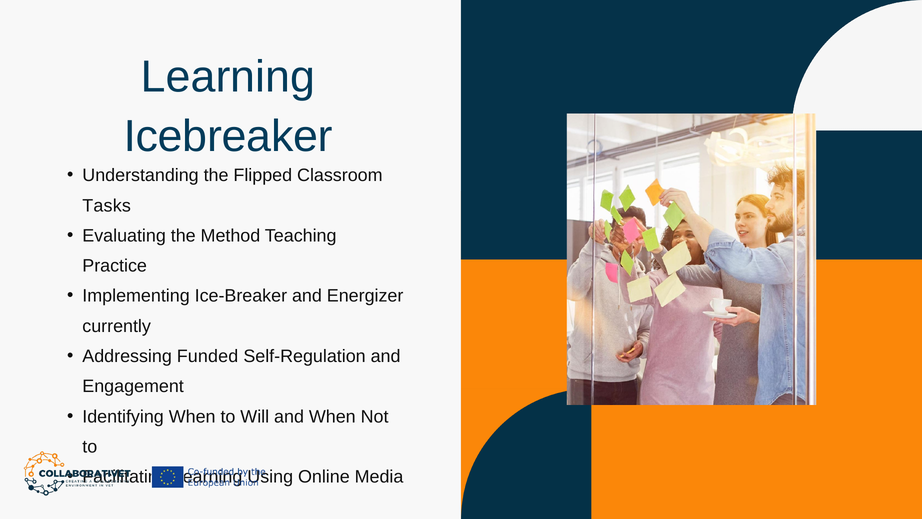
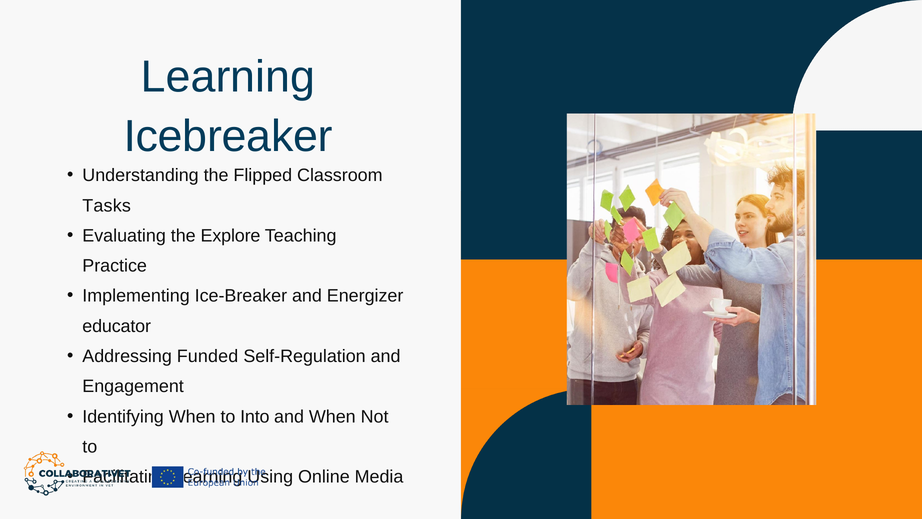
Method: Method -> Explore
currently: currently -> educator
Will: Will -> Into
